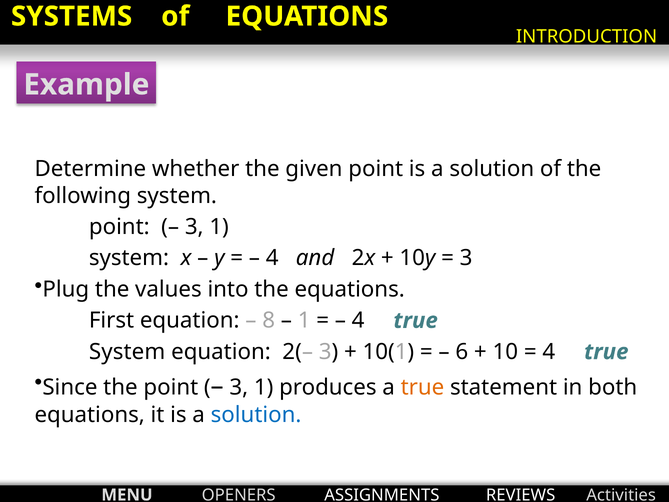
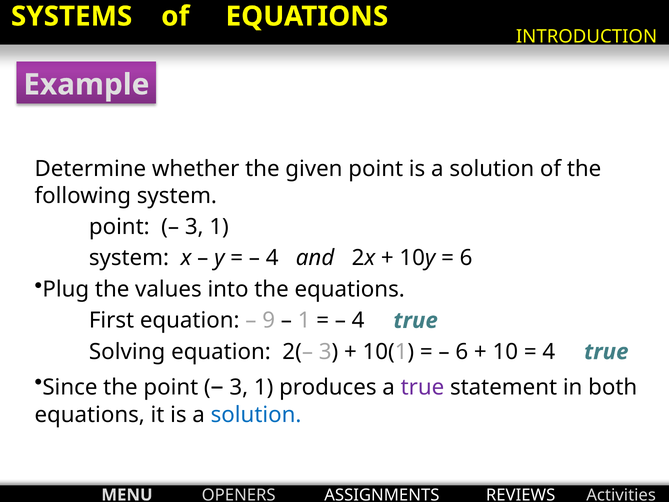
3 at (466, 258): 3 -> 6
8: 8 -> 9
System at (127, 352): System -> Solving
true at (422, 387) colour: orange -> purple
